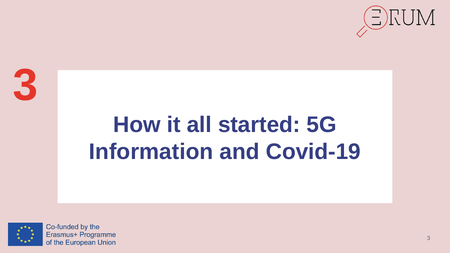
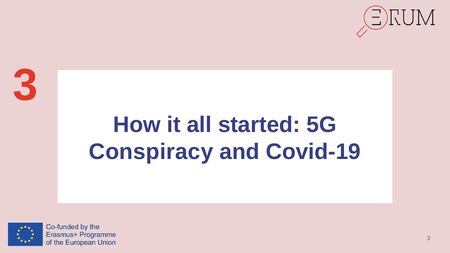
Information: Information -> Conspiracy
